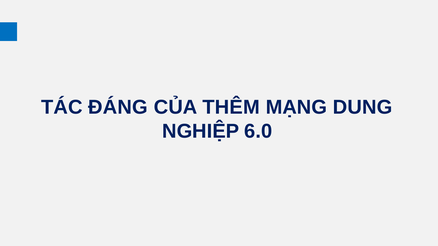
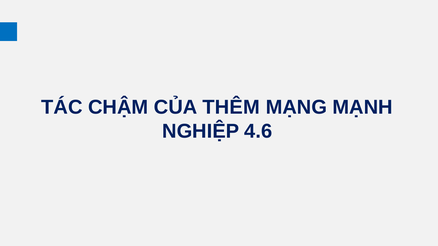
ĐÁNG: ĐÁNG -> CHẬM
DUNG: DUNG -> MẠNH
6.0: 6.0 -> 4.6
